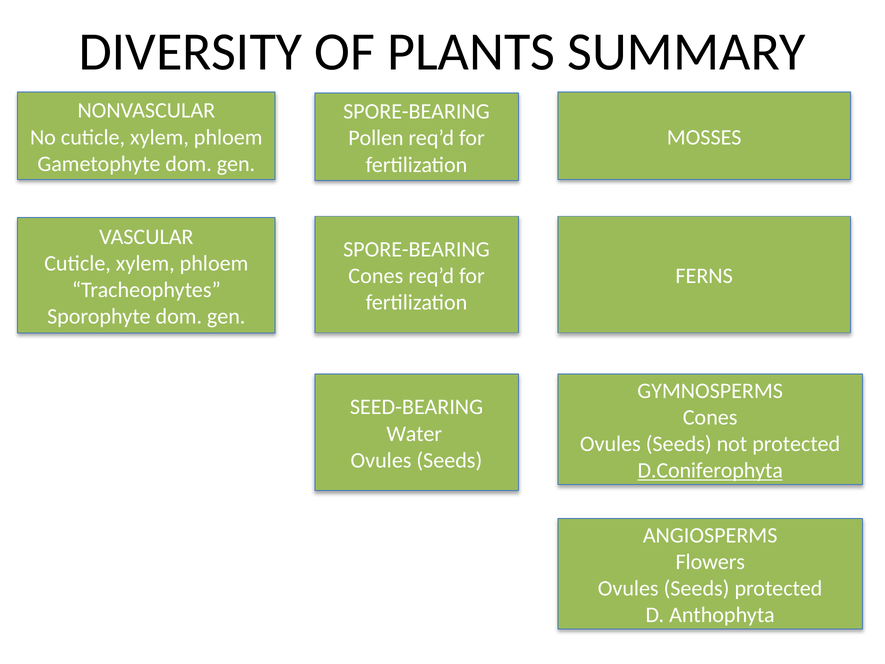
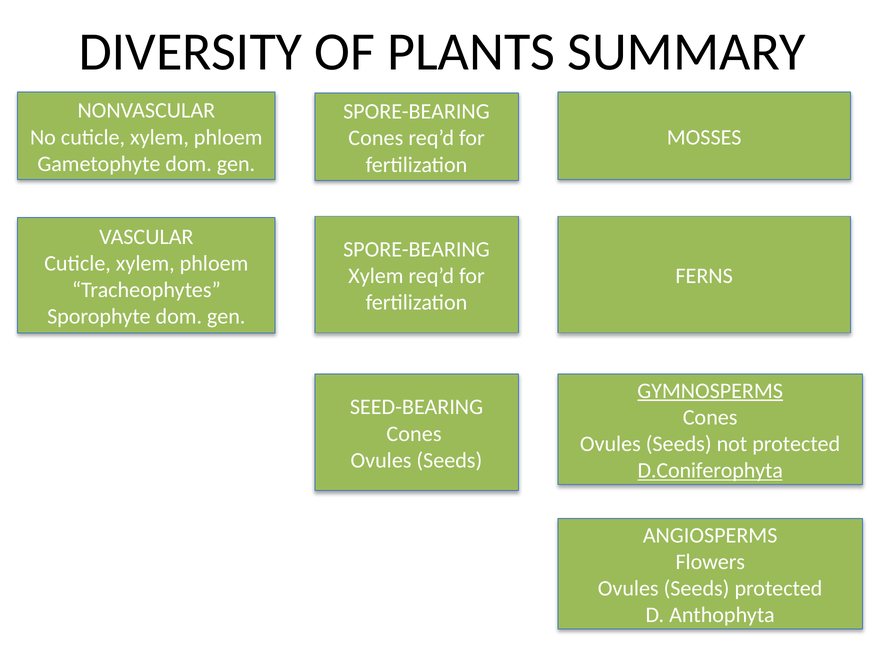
Pollen at (376, 138): Pollen -> Cones
Cones at (376, 276): Cones -> Xylem
GYMNOSPERMS underline: none -> present
Water at (414, 434): Water -> Cones
